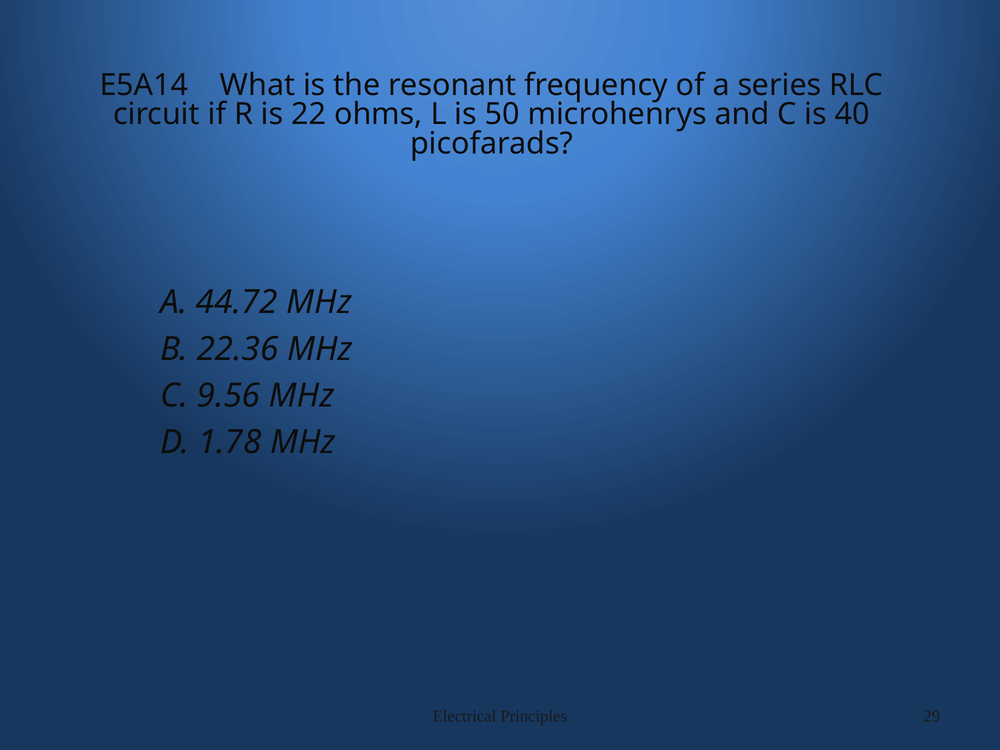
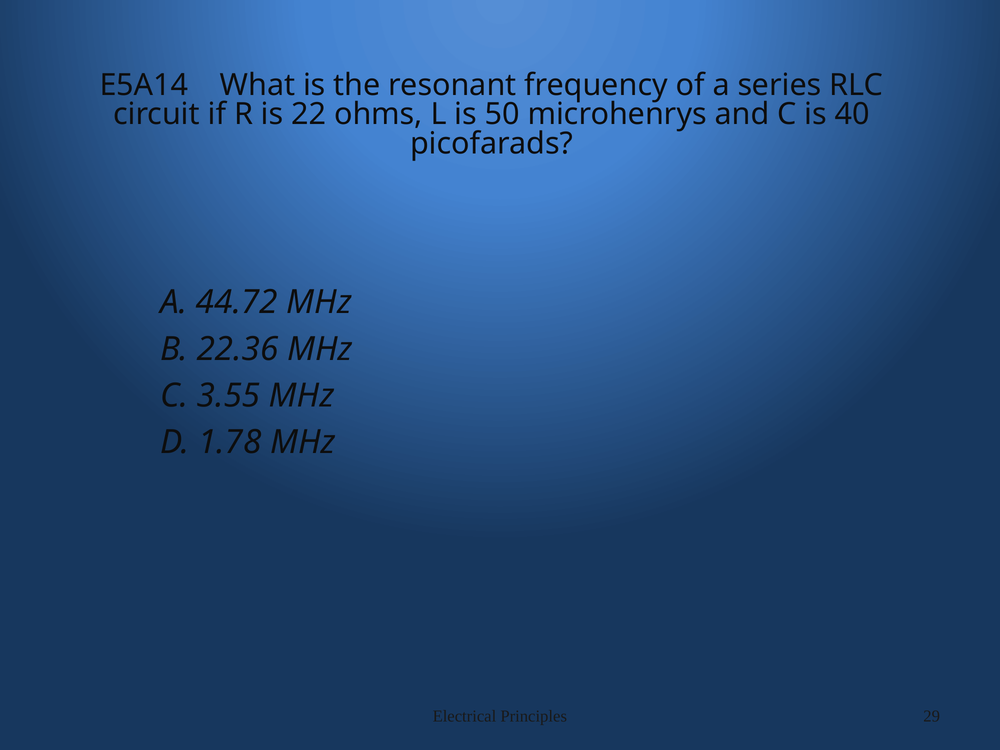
9.56: 9.56 -> 3.55
